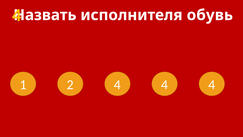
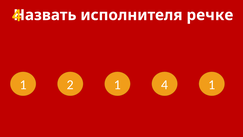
обувь: обувь -> речке
2 4: 4 -> 1
4 at (212, 85): 4 -> 1
